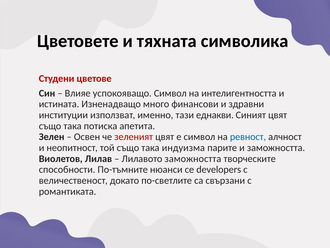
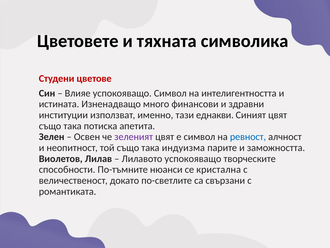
зеленият colour: red -> purple
Лилавото заможността: заможността -> успокояващо
developers: developers -> кристална
